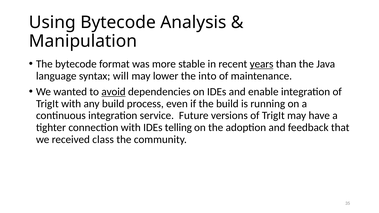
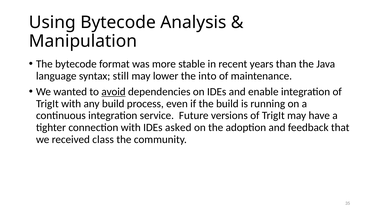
years underline: present -> none
will: will -> still
telling: telling -> asked
